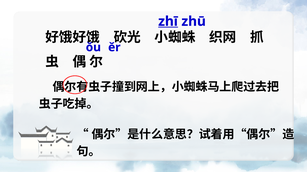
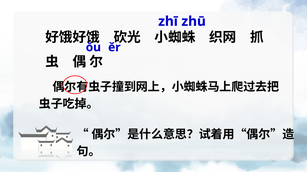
zhī underline: present -> none
